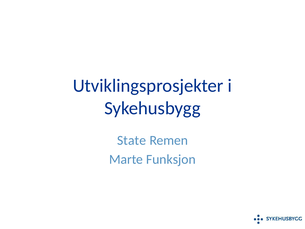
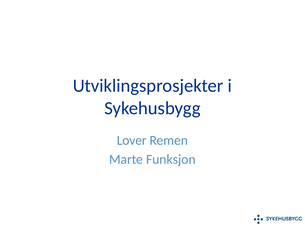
State: State -> Lover
